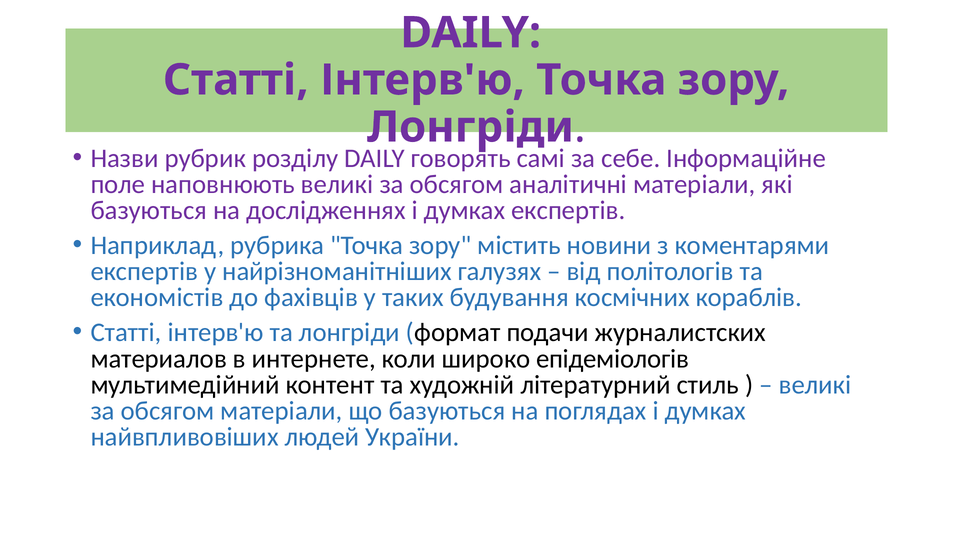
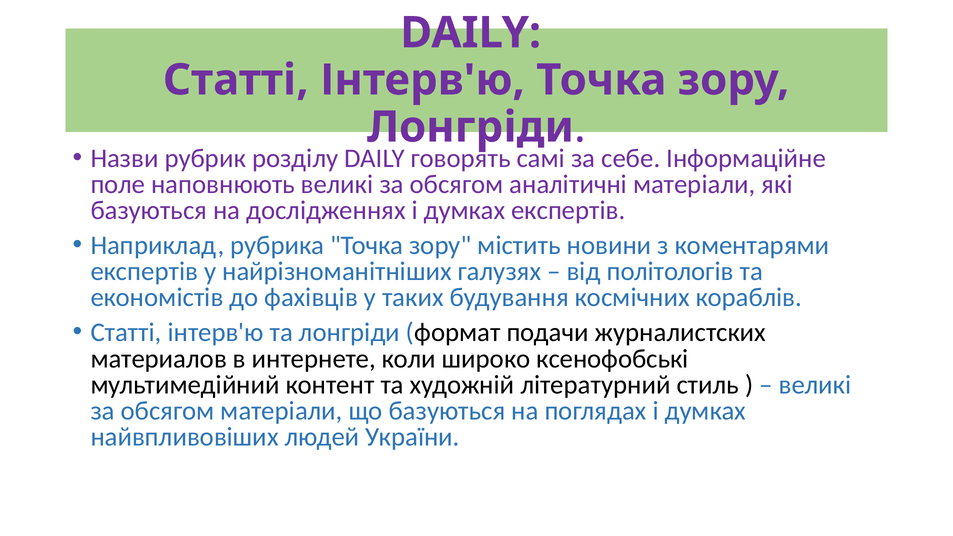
епідеміологів: епідеміологів -> ксенофобські
